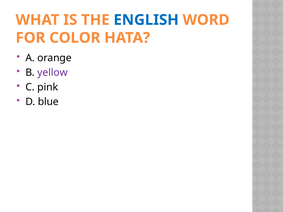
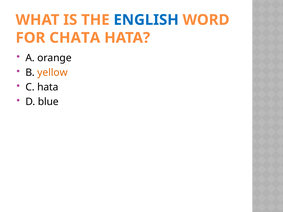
COLOR: COLOR -> CHATA
yellow colour: purple -> orange
C pink: pink -> hata
